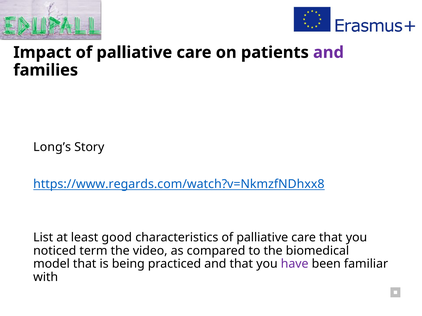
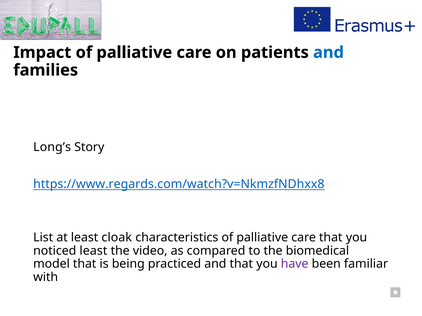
and at (328, 53) colour: purple -> blue
good: good -> cloak
noticed term: term -> least
